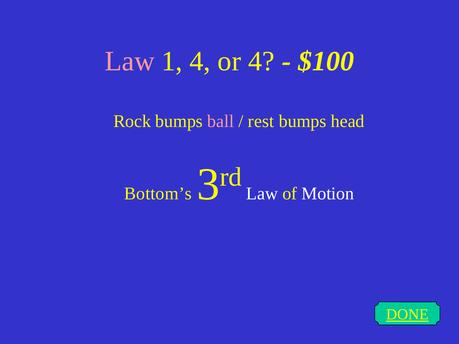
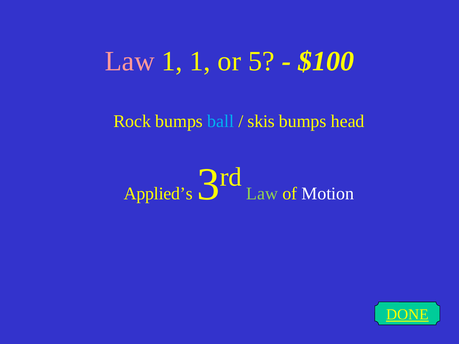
1 4: 4 -> 1
or 4: 4 -> 5
ball colour: pink -> light blue
rest: rest -> skis
Bottom’s: Bottom’s -> Applied’s
Law at (262, 194) colour: white -> light green
